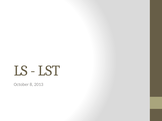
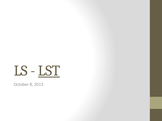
LST underline: none -> present
